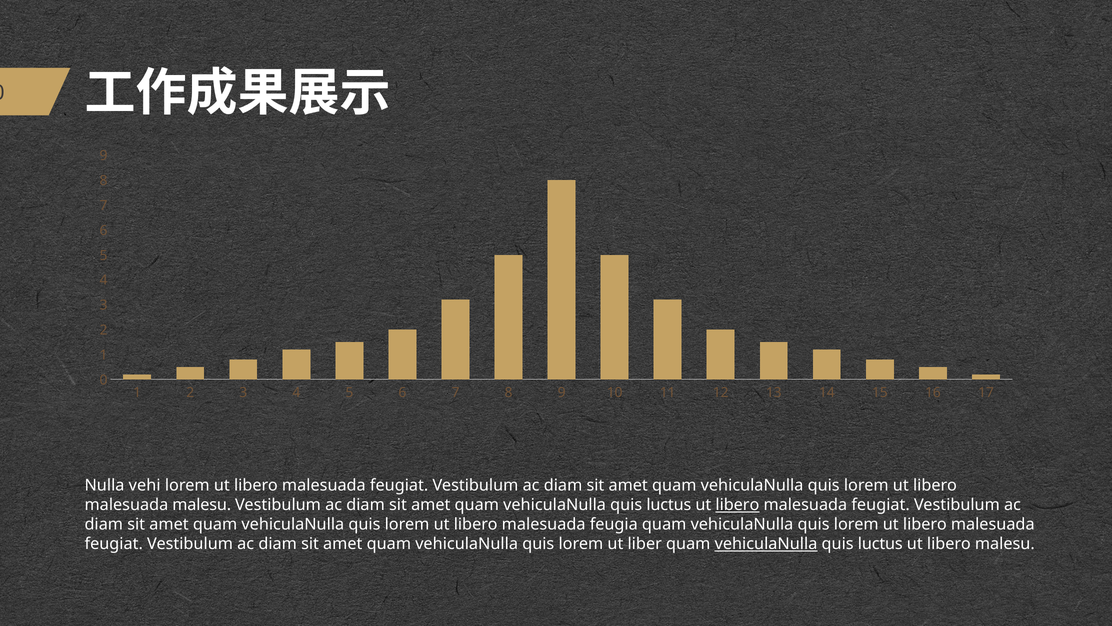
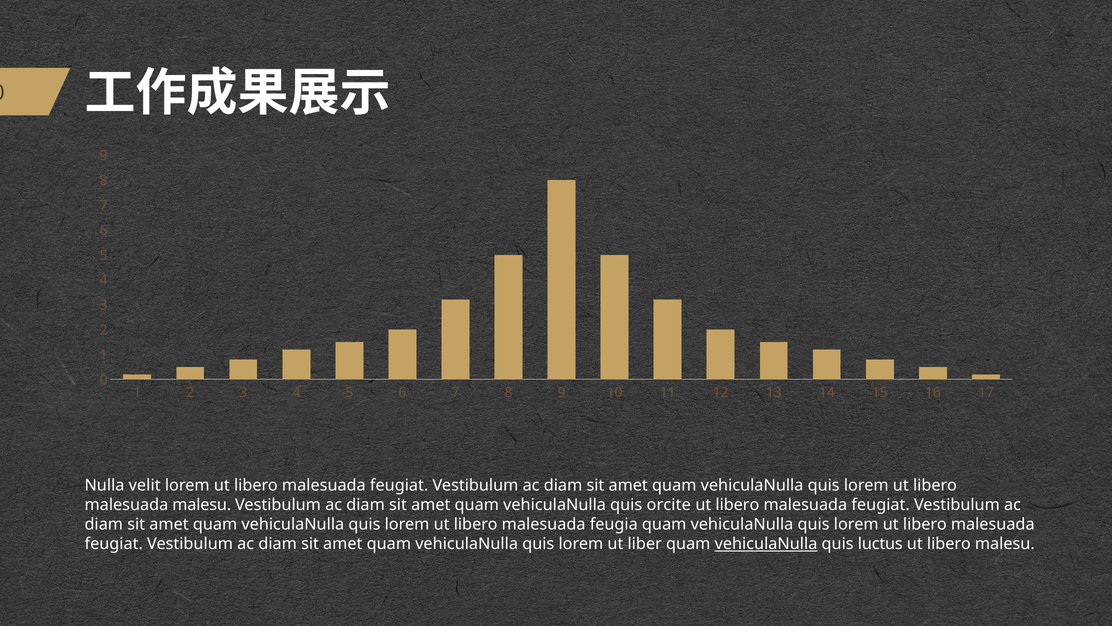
vehi: vehi -> velit
luctus at (669, 505): luctus -> orcite
libero at (737, 505) underline: present -> none
